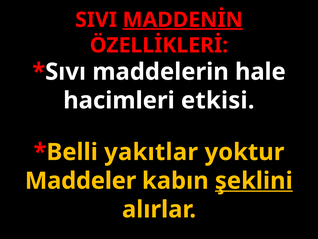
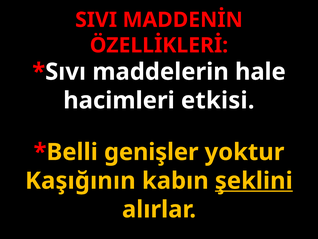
MADDENİN underline: present -> none
yakıtlar: yakıtlar -> genişler
Maddeler: Maddeler -> Kaşığının
